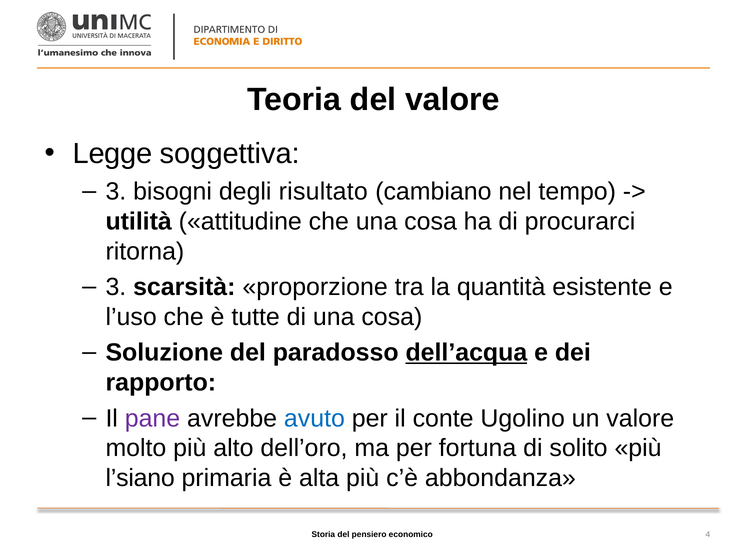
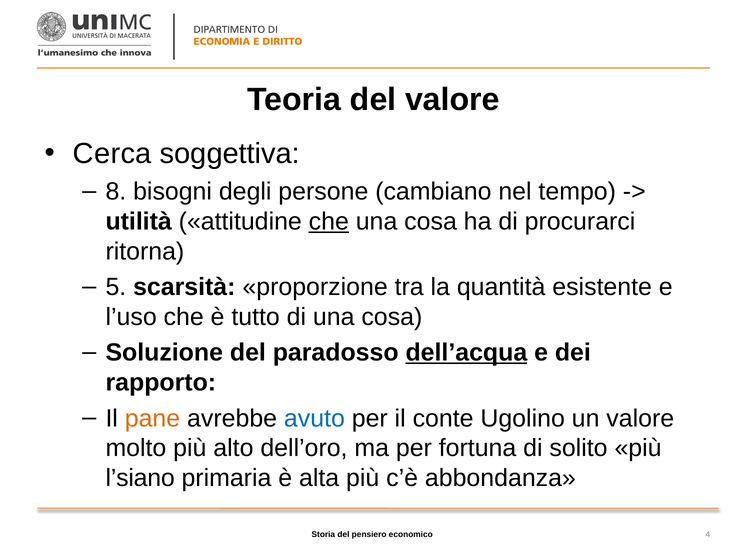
Legge: Legge -> Cerca
3 at (116, 192): 3 -> 8
risultato: risultato -> persone
che at (329, 222) underline: none -> present
3 at (116, 287): 3 -> 5
tutte: tutte -> tutto
pane colour: purple -> orange
